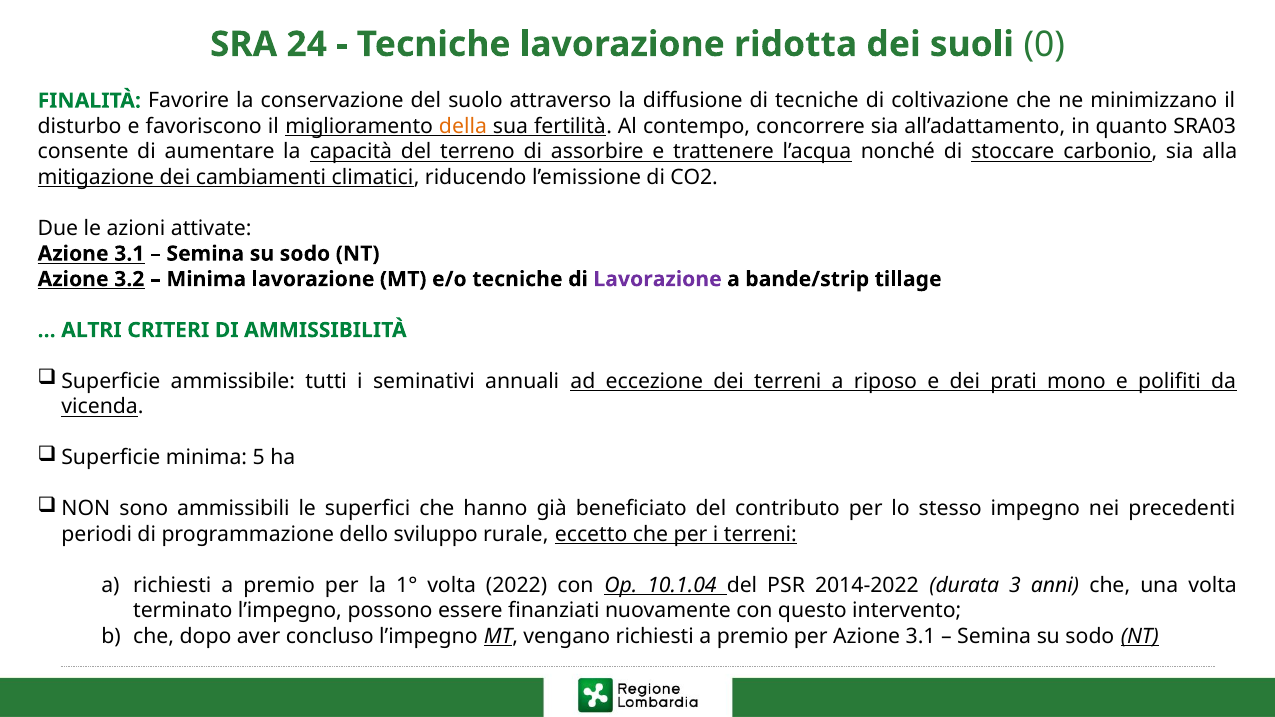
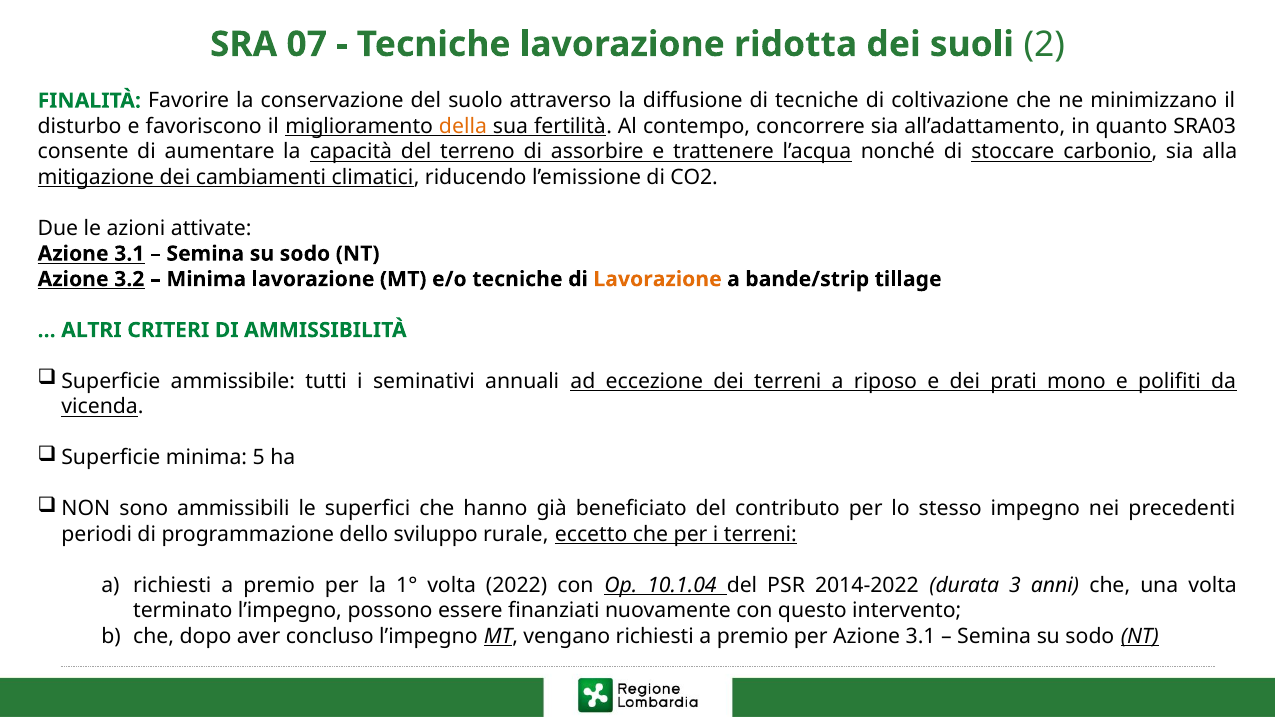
24: 24 -> 07
0: 0 -> 2
Lavorazione at (658, 279) colour: purple -> orange
